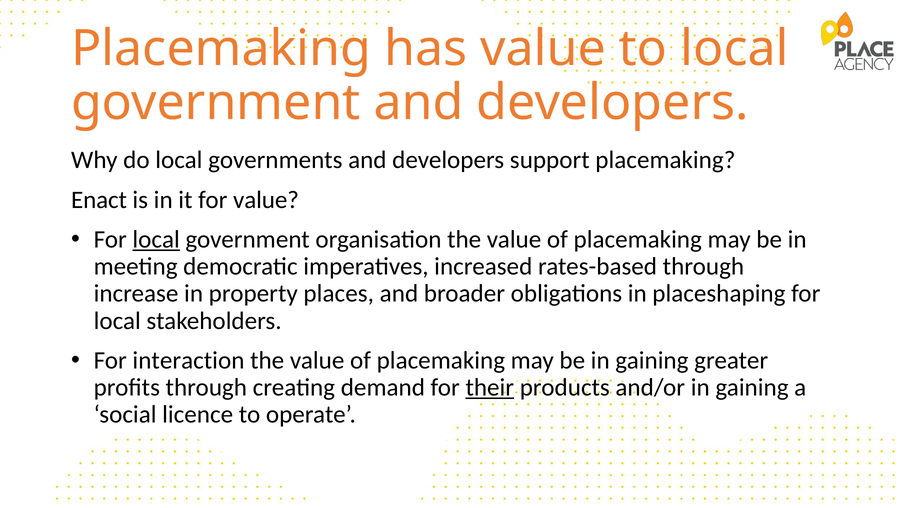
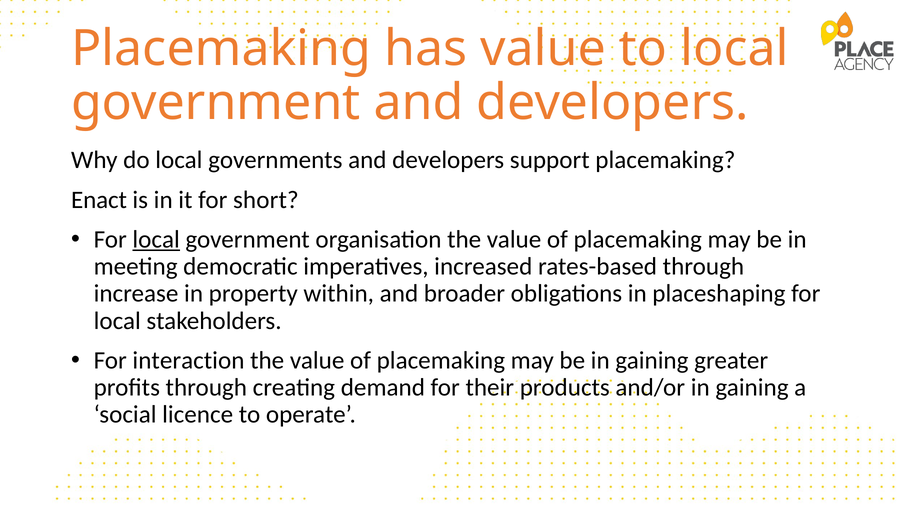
for value: value -> short
places: places -> within
their underline: present -> none
